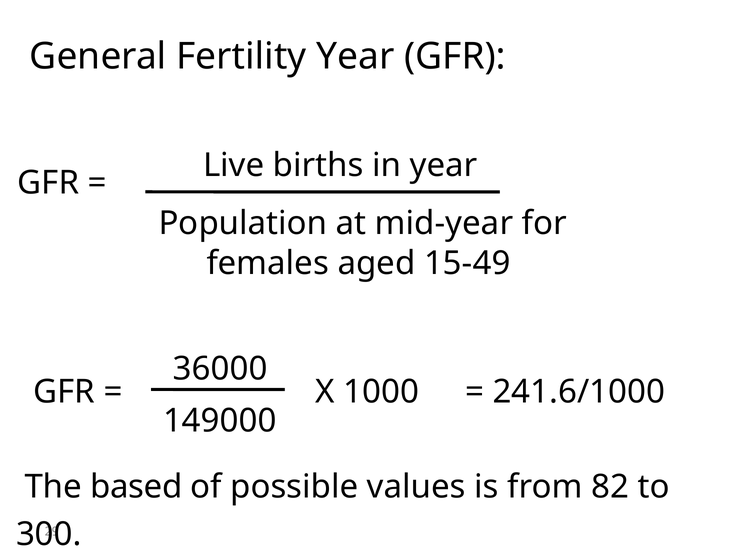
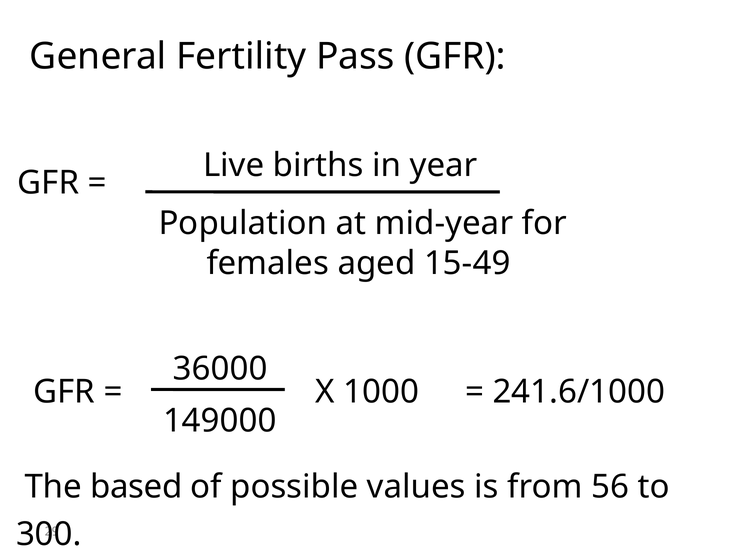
Fertility Year: Year -> Pass
82: 82 -> 56
